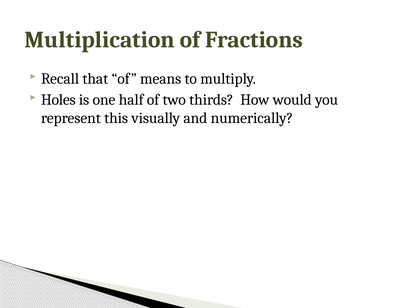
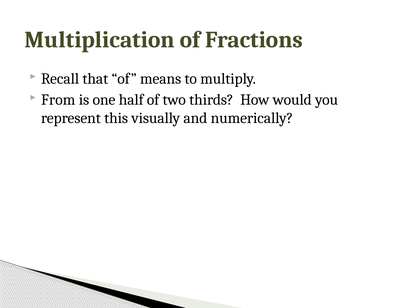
Holes: Holes -> From
